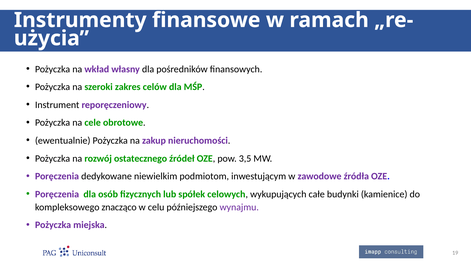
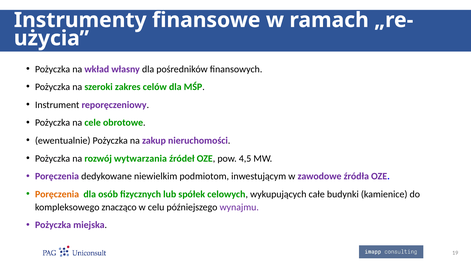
ostatecznego: ostatecznego -> wytwarzania
3,5: 3,5 -> 4,5
Poręczenia at (57, 194) colour: purple -> orange
